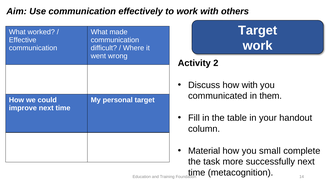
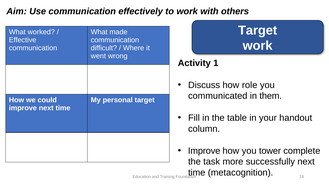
2: 2 -> 1
how with: with -> role
Material at (204, 151): Material -> Improve
small: small -> tower
